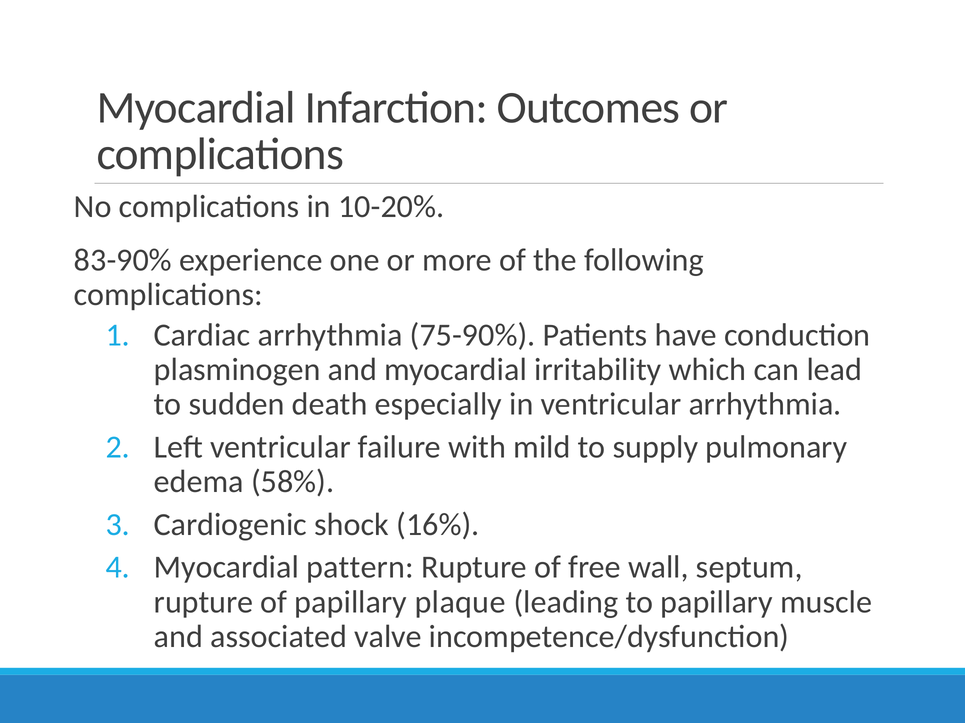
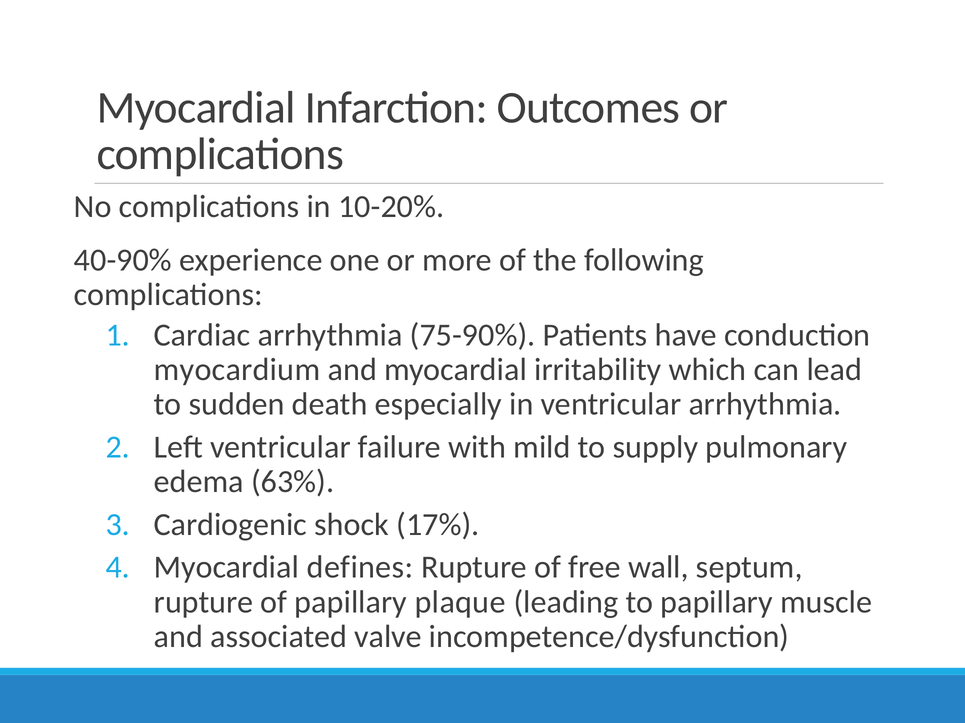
83-90%: 83-90% -> 40-90%
plasminogen: plasminogen -> myocardium
58%: 58% -> 63%
16%: 16% -> 17%
pattern: pattern -> defines
